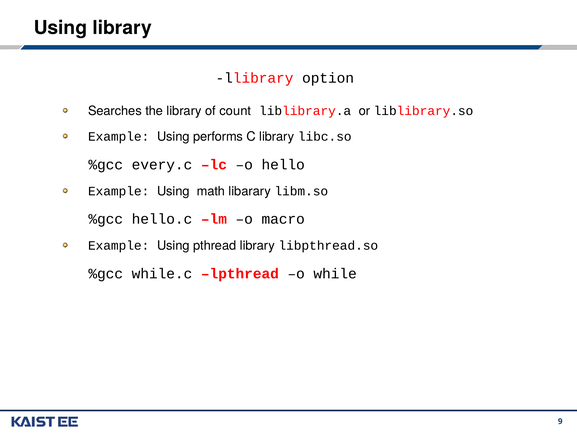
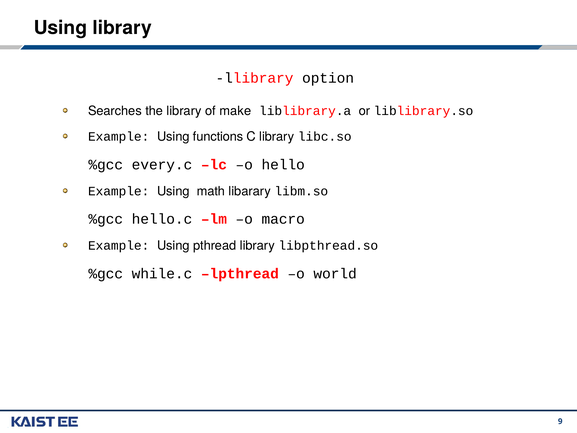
count: count -> make
performs: performs -> functions
while: while -> world
